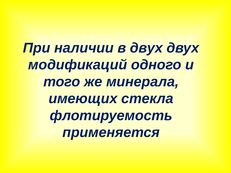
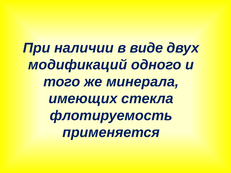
в двух: двух -> виде
